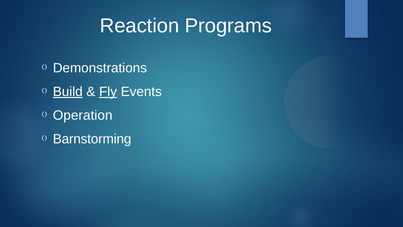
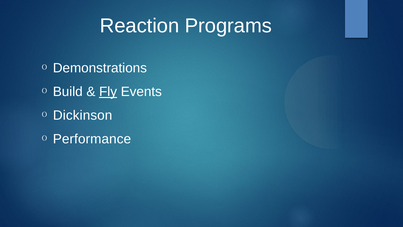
Build underline: present -> none
Operation: Operation -> Dickinson
Barnstorming: Barnstorming -> Performance
